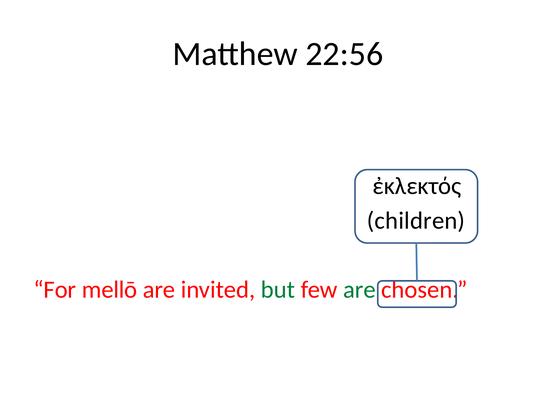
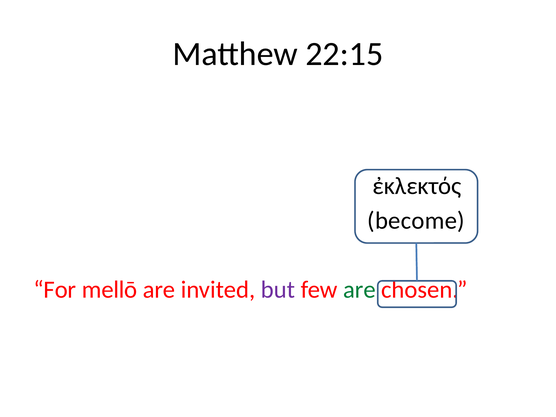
22:56: 22:56 -> 22:15
children: children -> become
but colour: green -> purple
